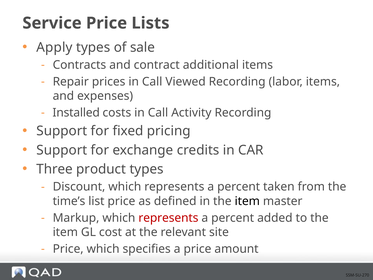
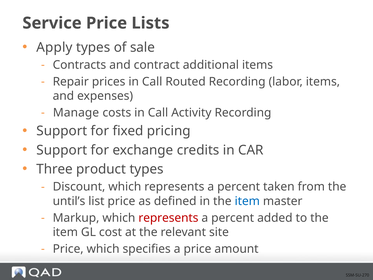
Viewed: Viewed -> Routed
Installed: Installed -> Manage
time’s: time’s -> until’s
item at (247, 201) colour: black -> blue
